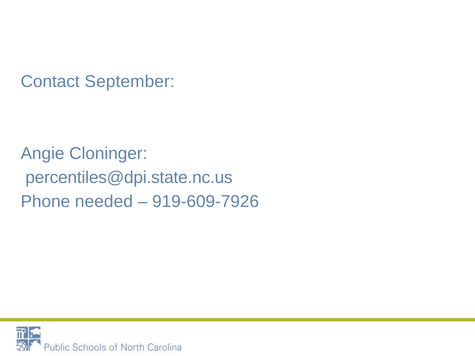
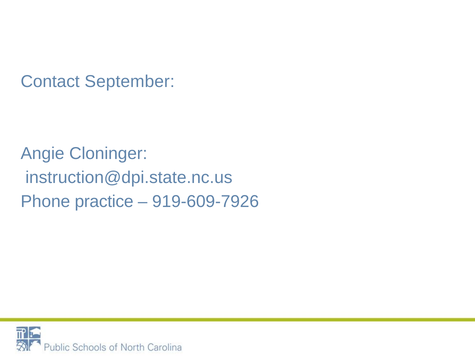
percentiles@dpi.state.nc.us: percentiles@dpi.state.nc.us -> instruction@dpi.state.nc.us
needed: needed -> practice
